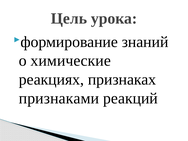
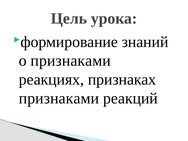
о химические: химические -> признаками
